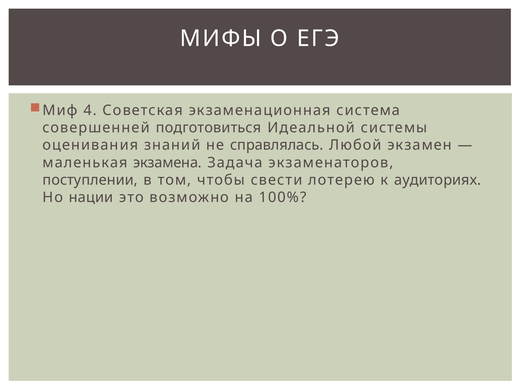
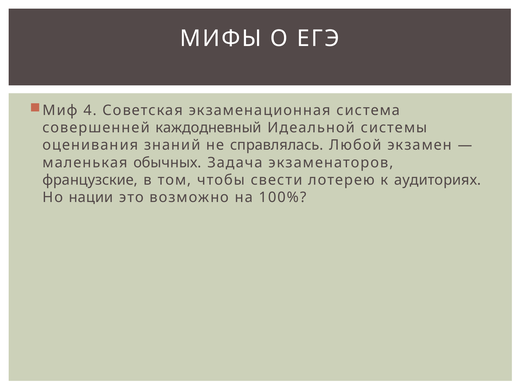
подготовиться: подготовиться -> каждодневный
экзамена: экзамена -> обычных
поступлении: поступлении -> французские
